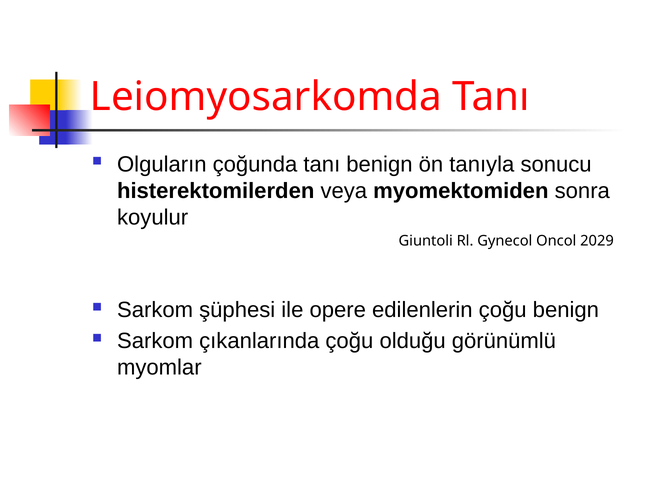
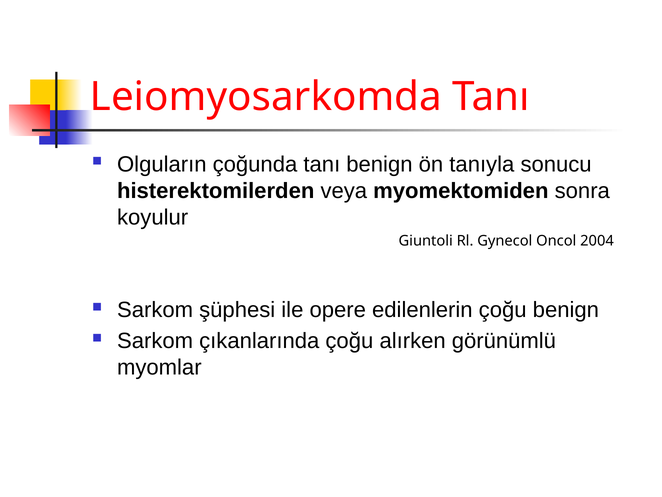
2029: 2029 -> 2004
olduğu: olduğu -> alırken
